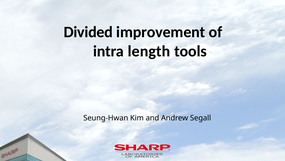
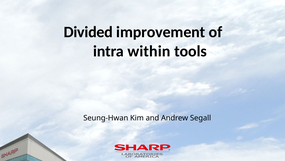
length: length -> within
